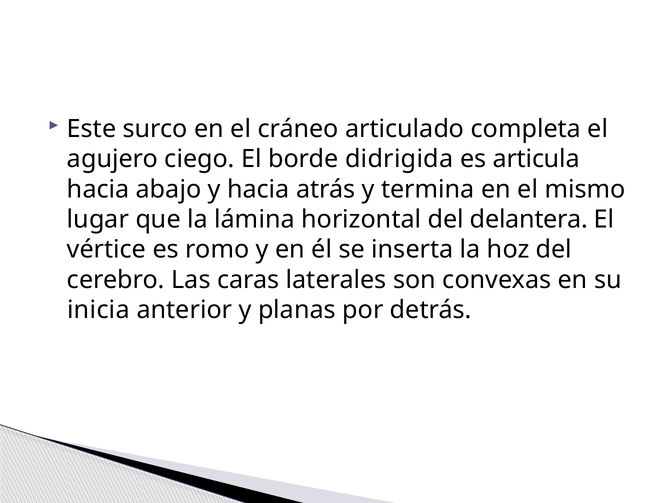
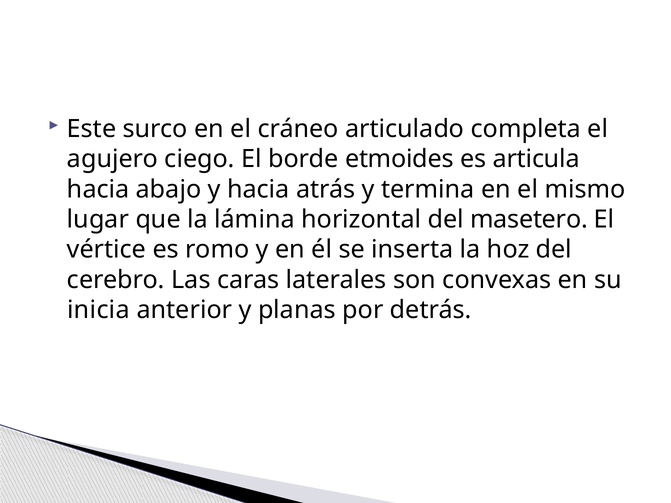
didrigida: didrigida -> etmoides
delantera: delantera -> masetero
